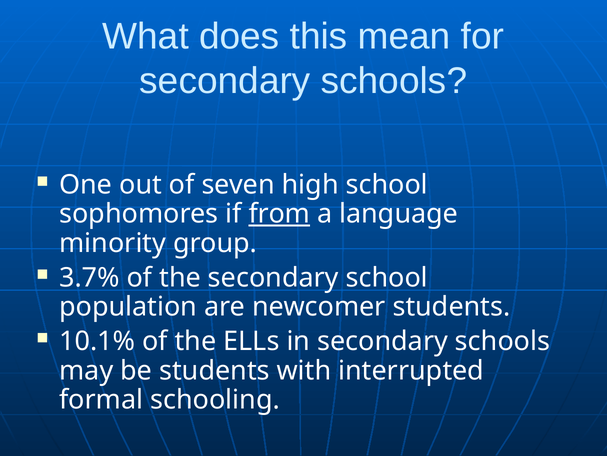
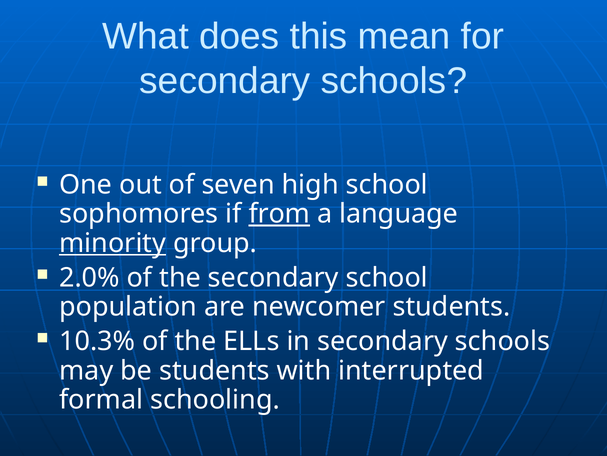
minority underline: none -> present
3.7%: 3.7% -> 2.0%
10.1%: 10.1% -> 10.3%
